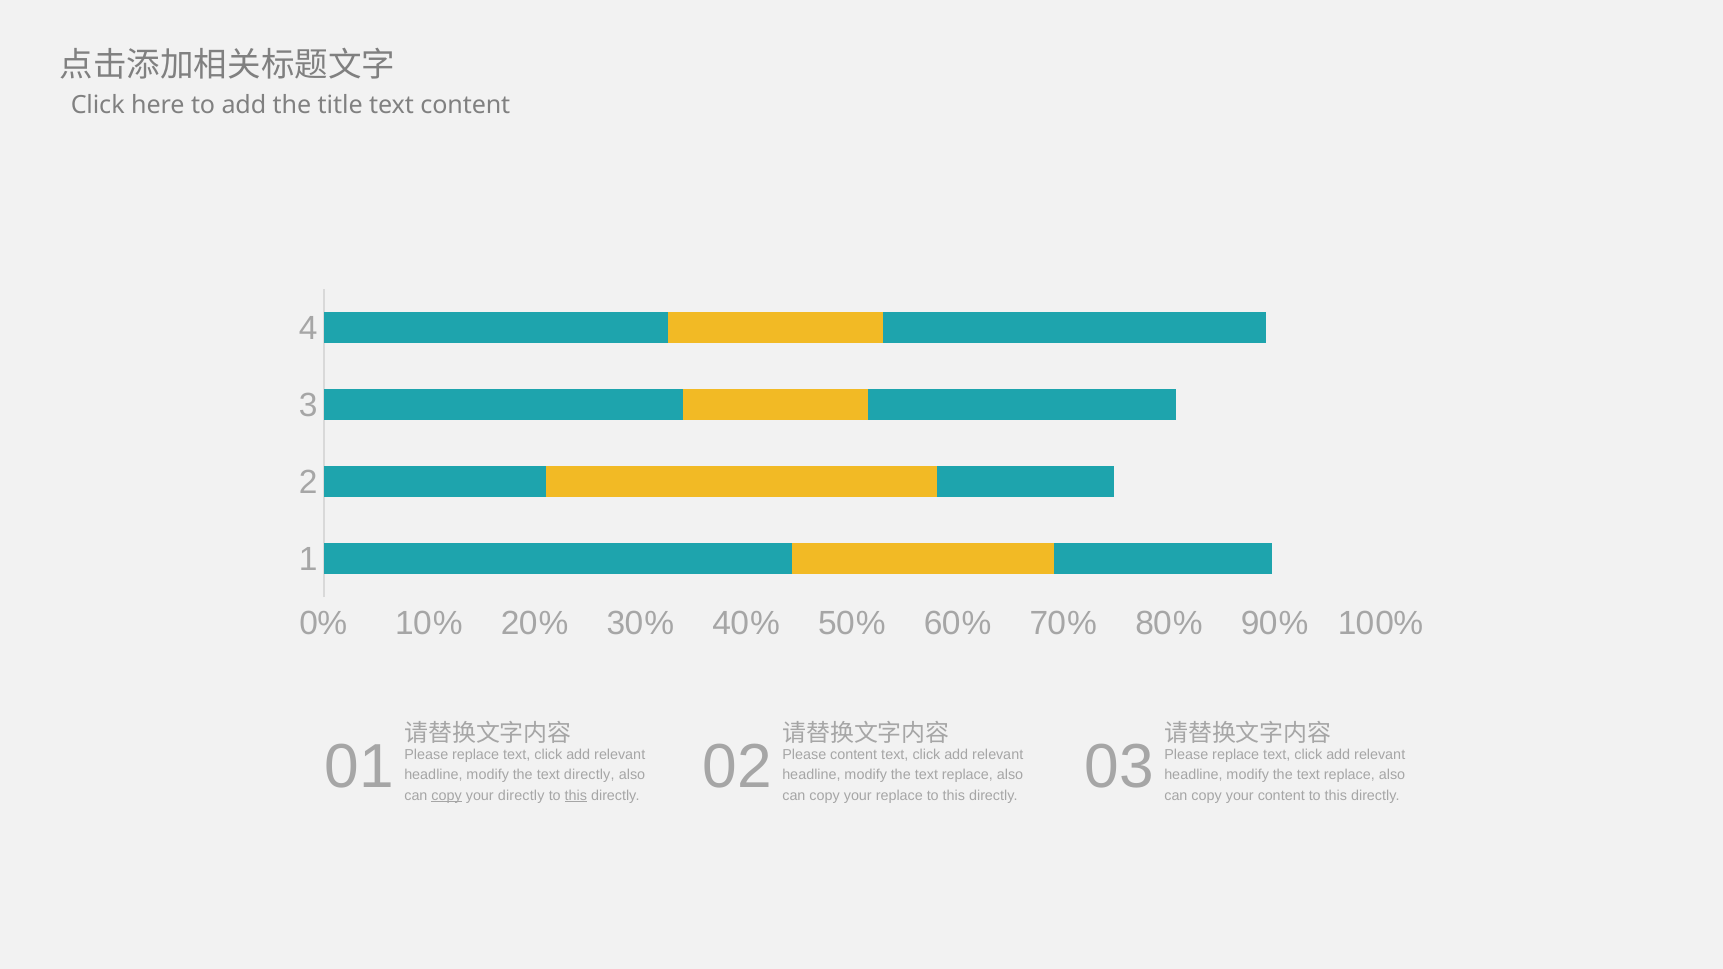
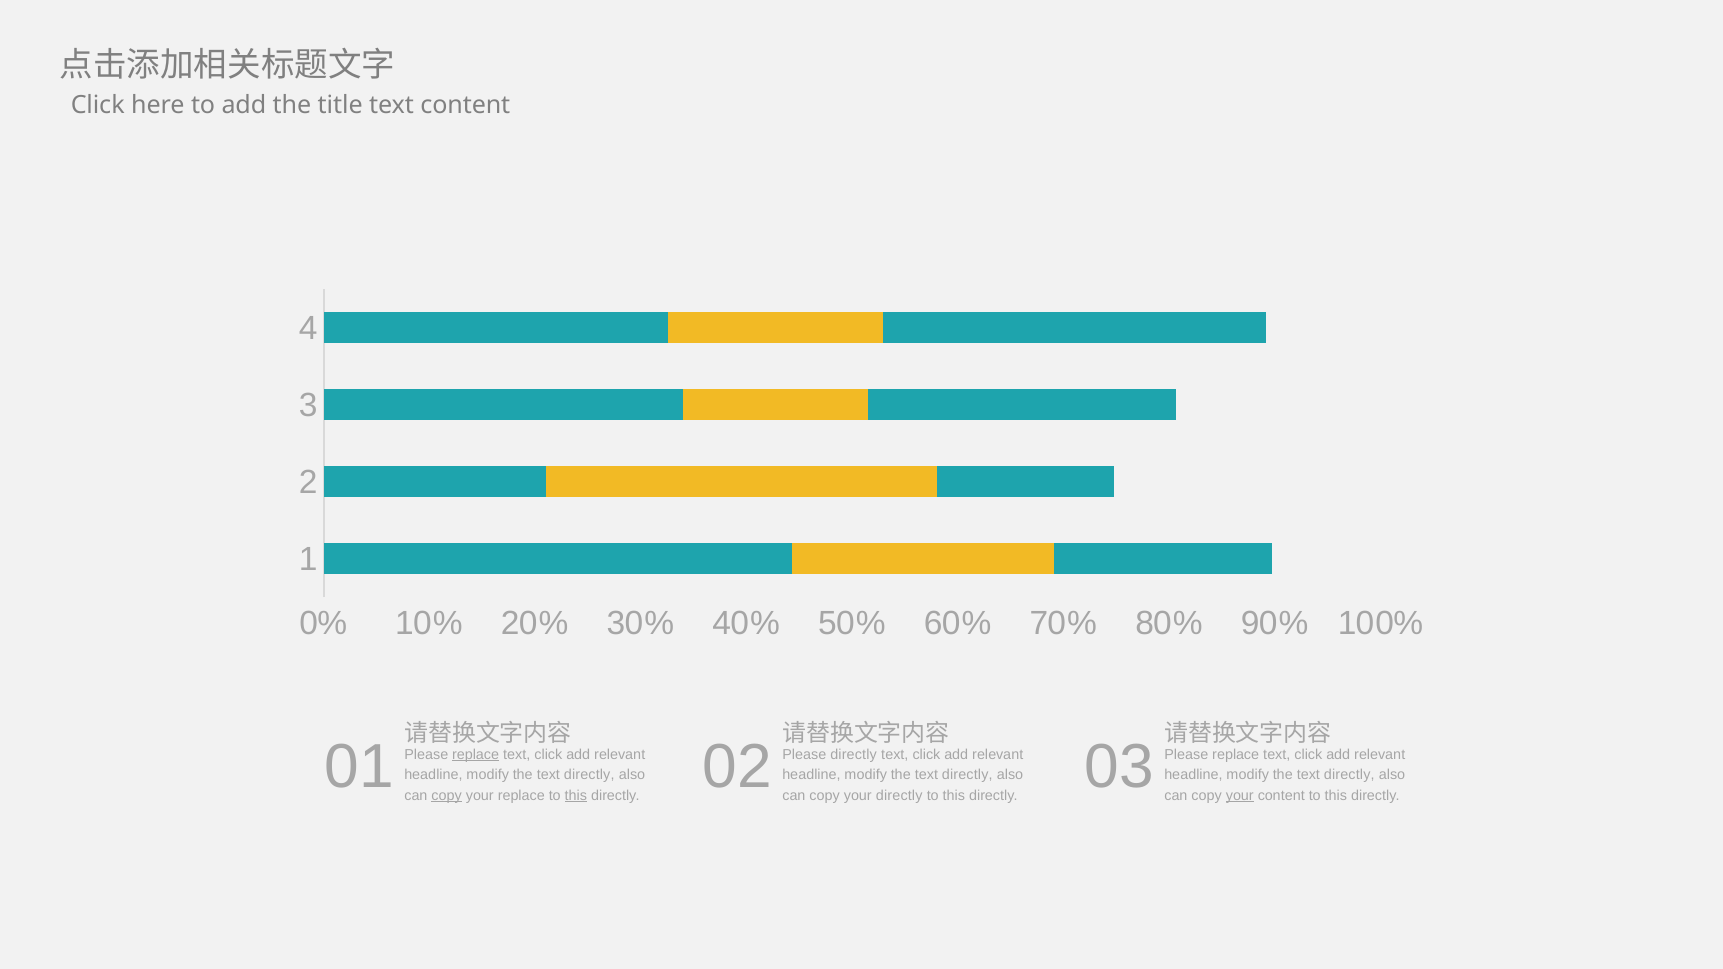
replace at (476, 754) underline: none -> present
Please content: content -> directly
replace at (967, 775): replace -> directly
replace at (1349, 775): replace -> directly
your directly: directly -> replace
your replace: replace -> directly
your at (1240, 796) underline: none -> present
